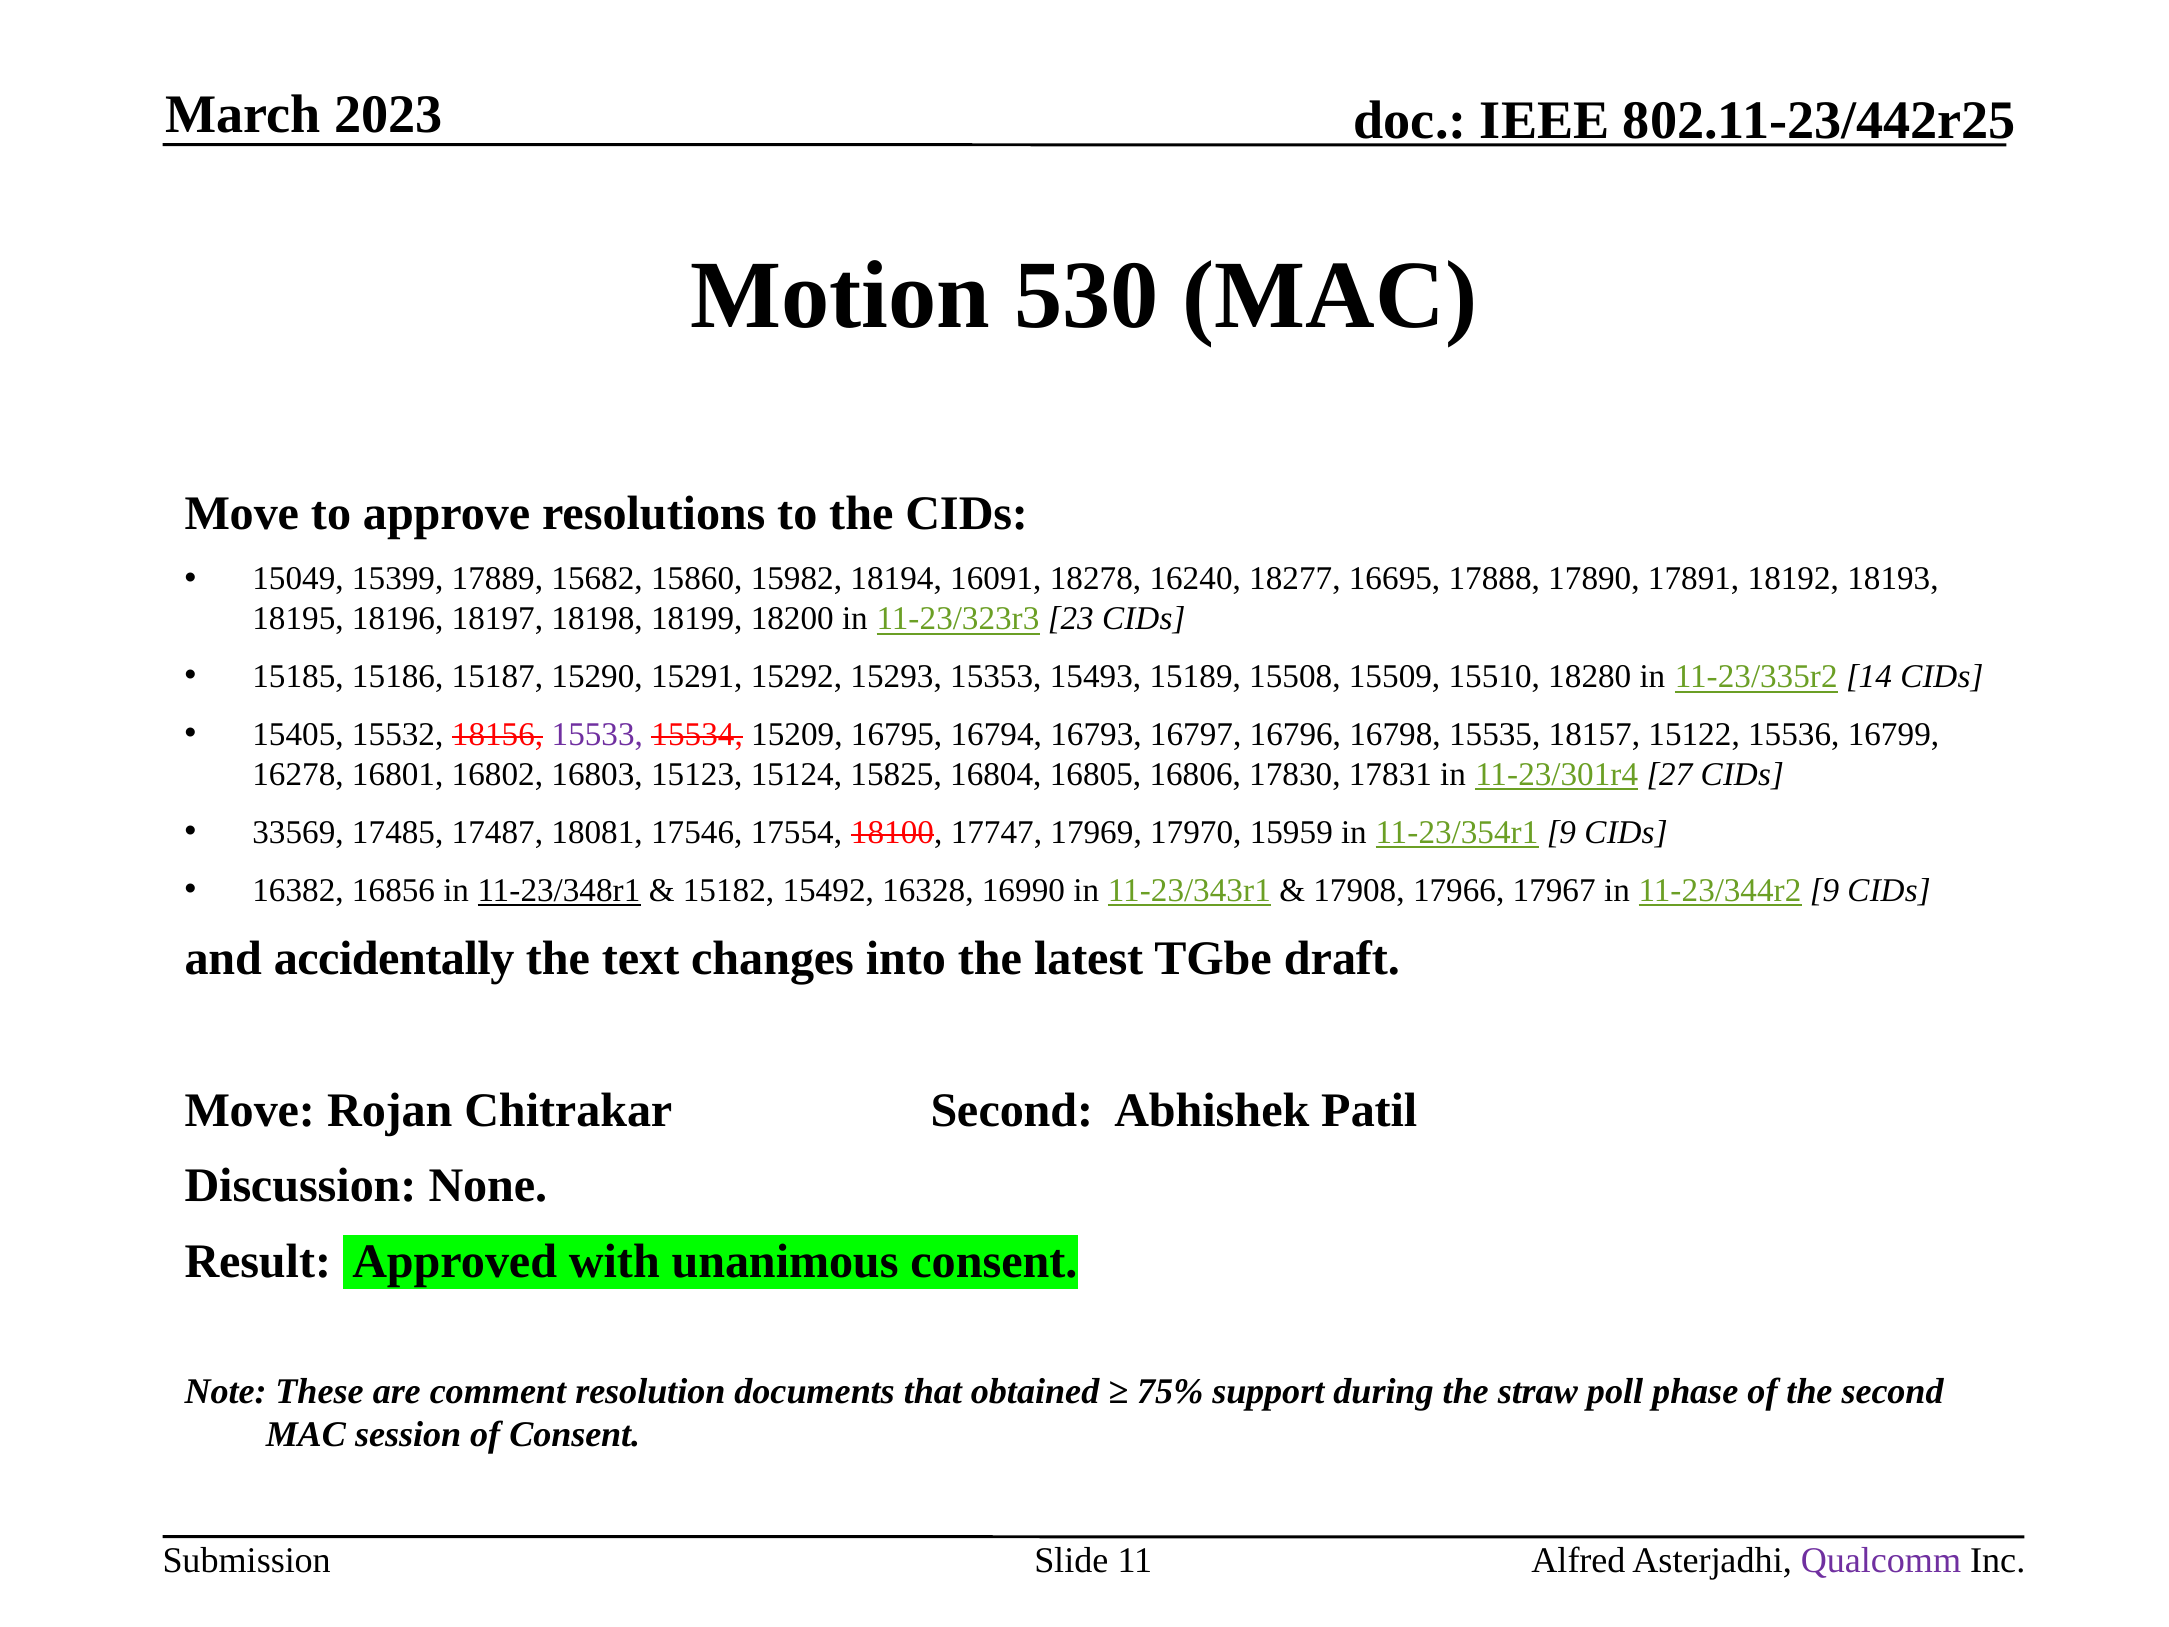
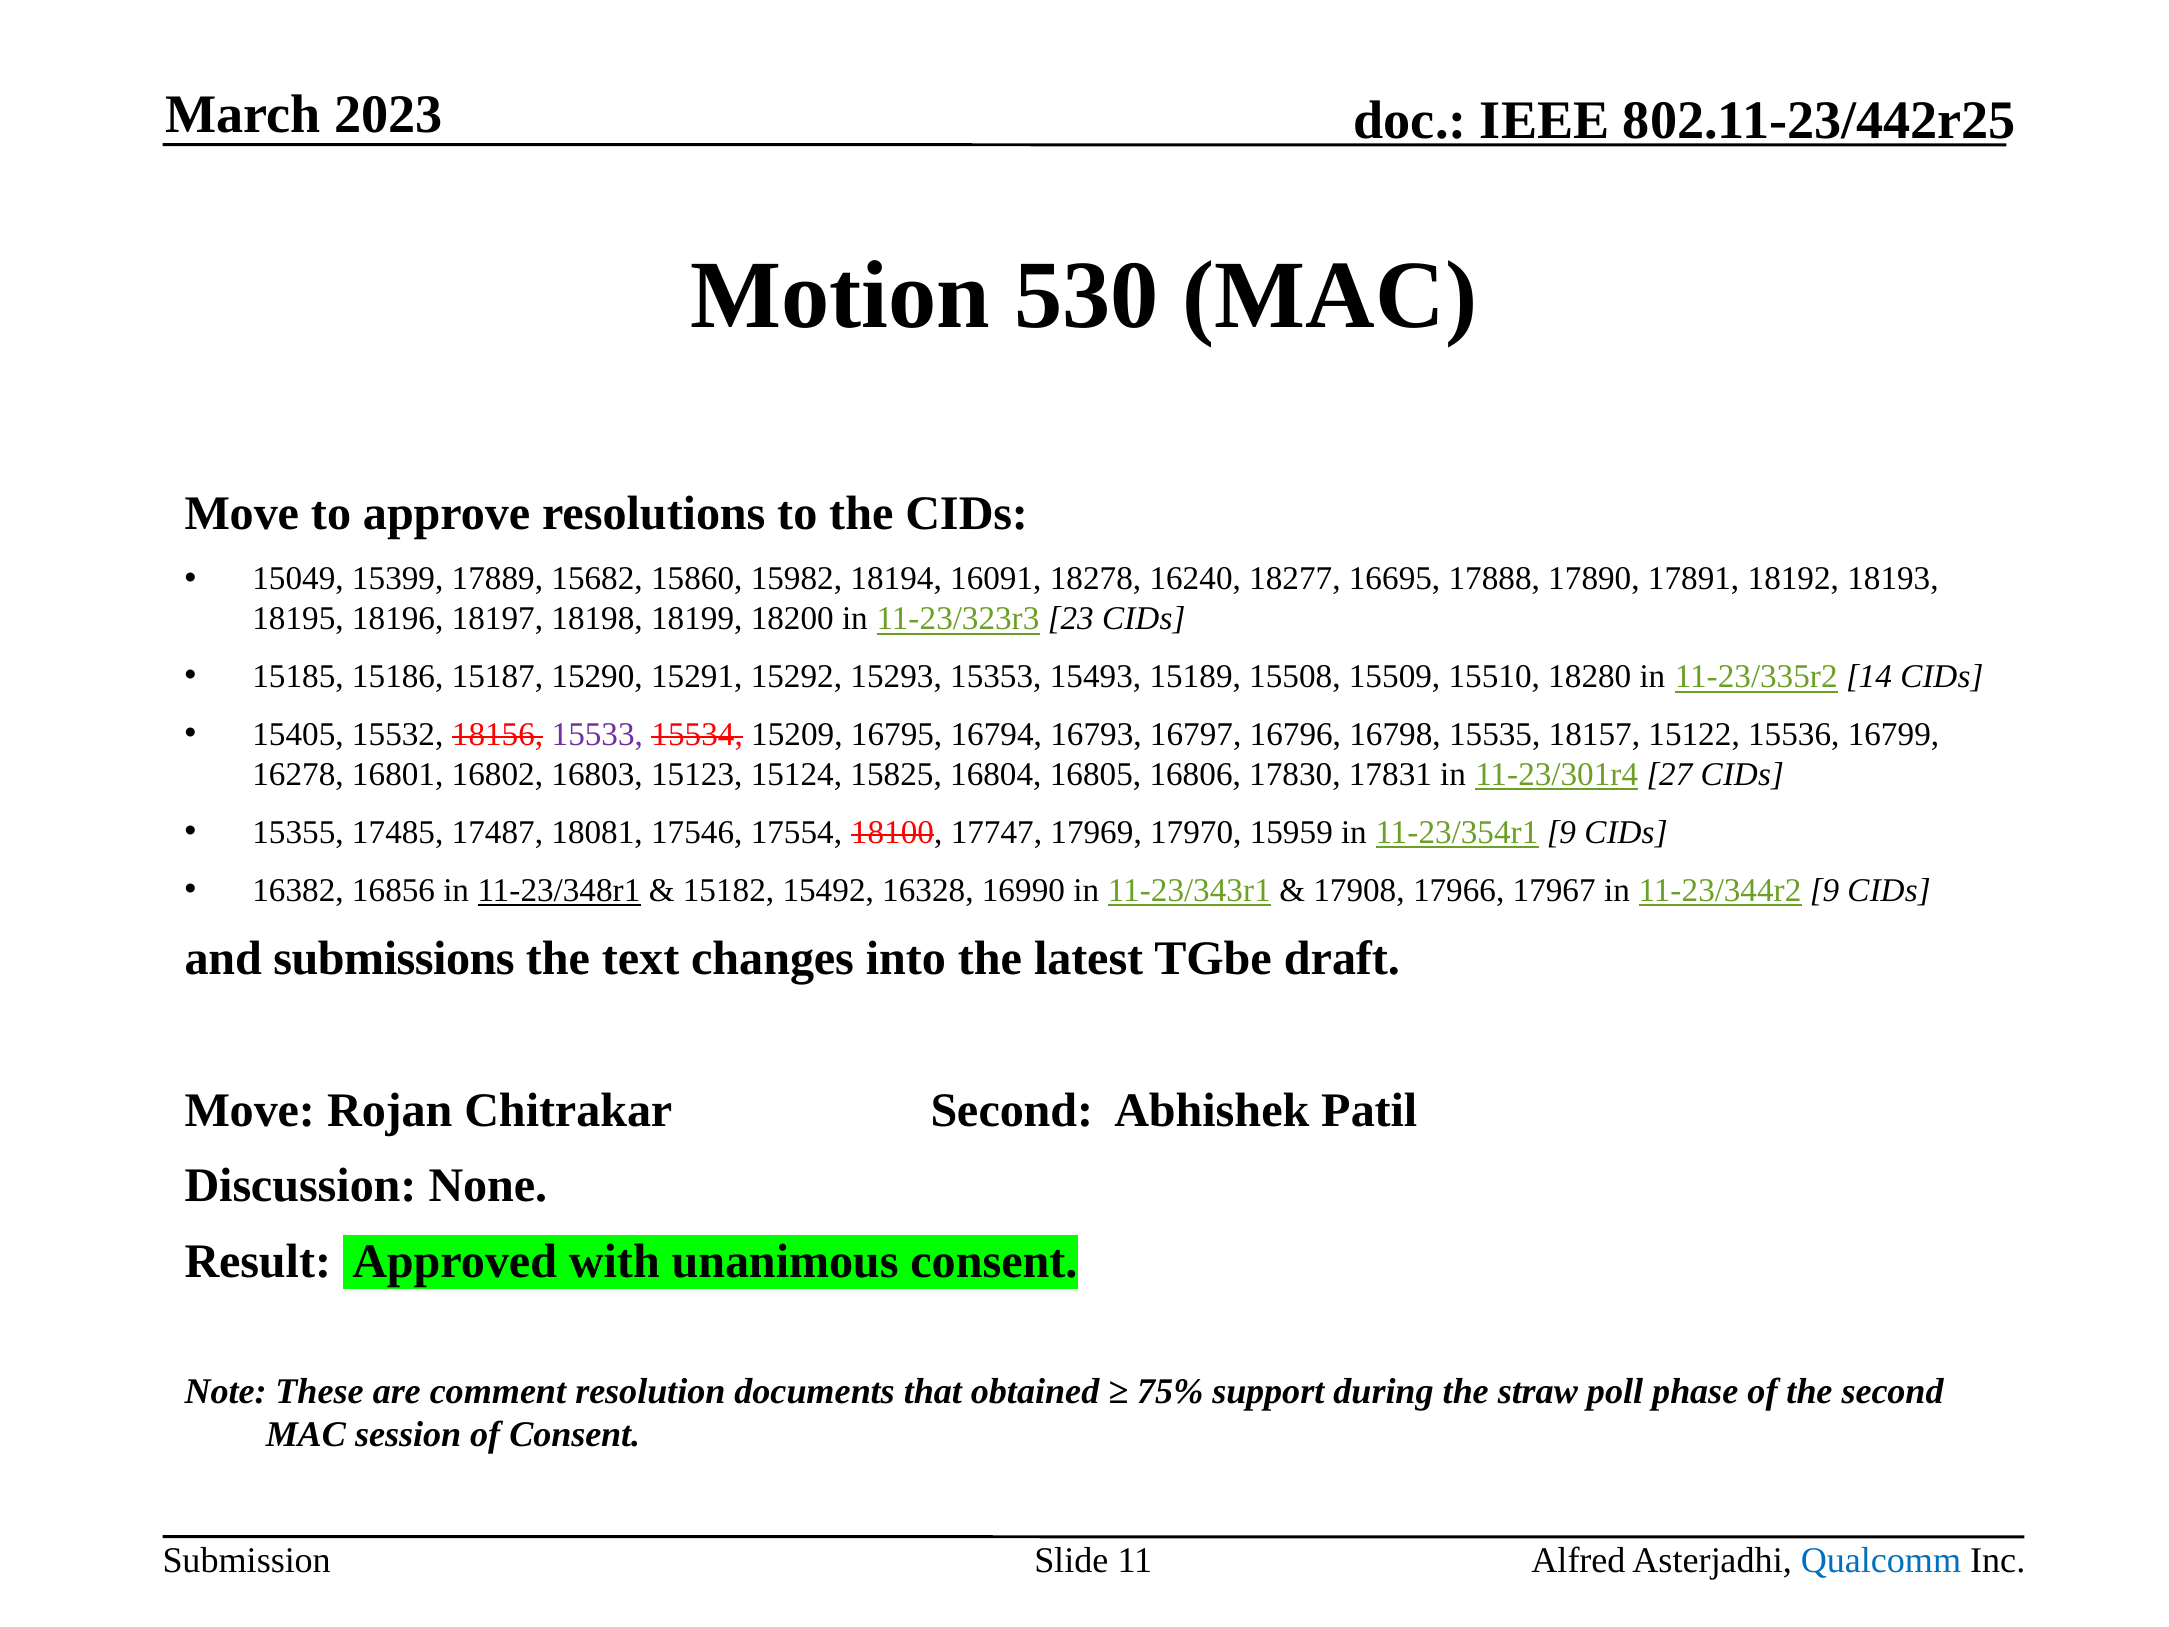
33569: 33569 -> 15355
accidentally: accidentally -> submissions
Qualcomm colour: purple -> blue
